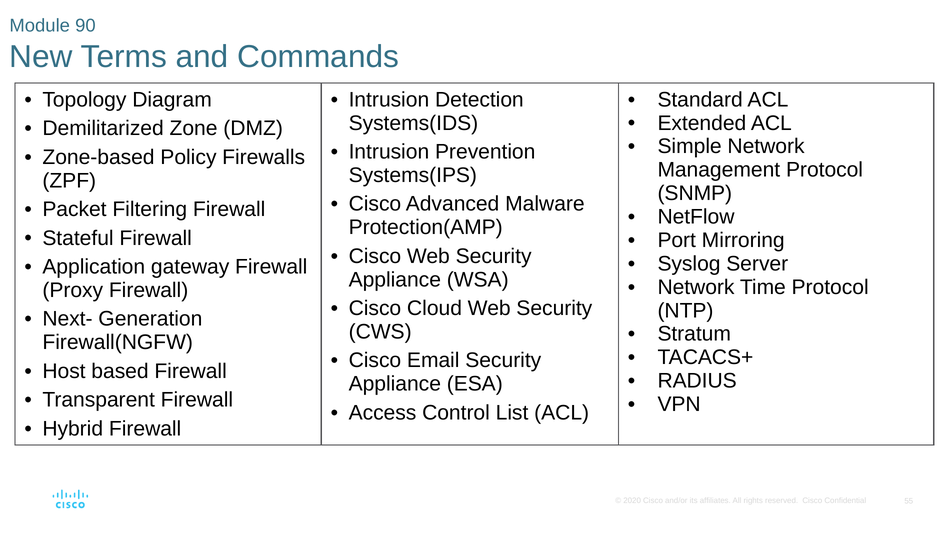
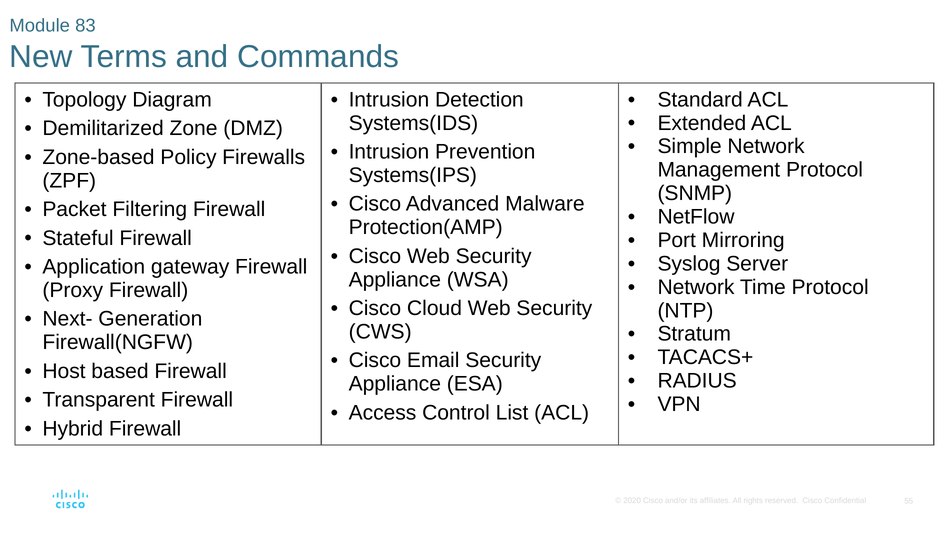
90: 90 -> 83
